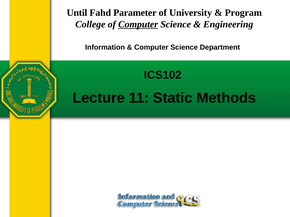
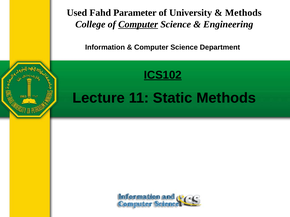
Until: Until -> Used
Program at (243, 13): Program -> Methods
ICS102 underline: none -> present
